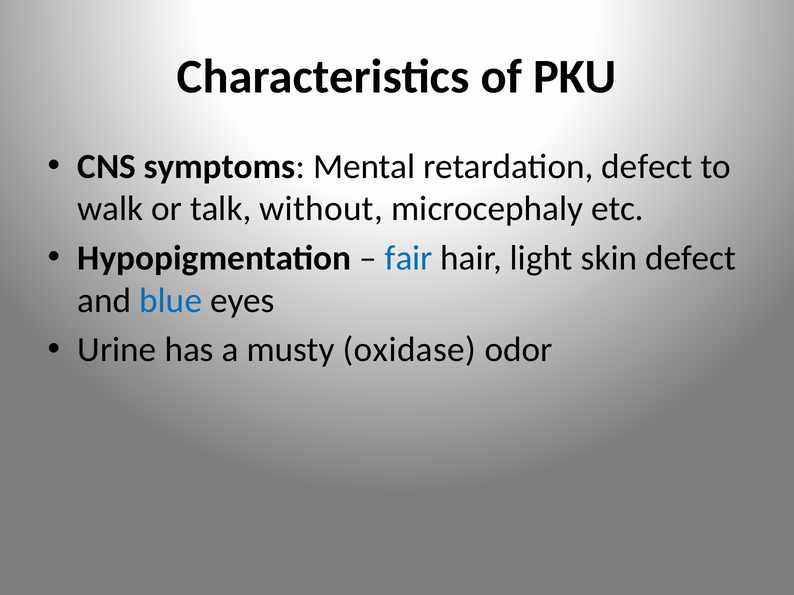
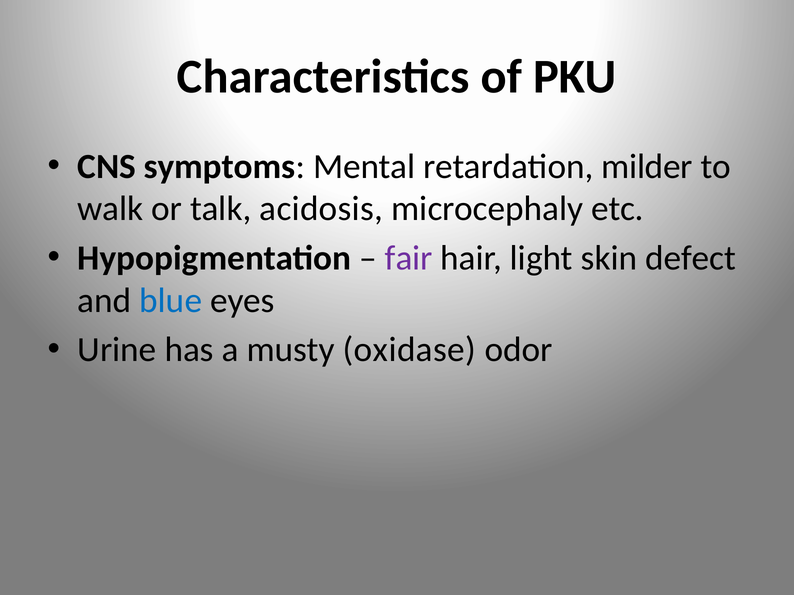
retardation defect: defect -> milder
without: without -> acidosis
fair colour: blue -> purple
